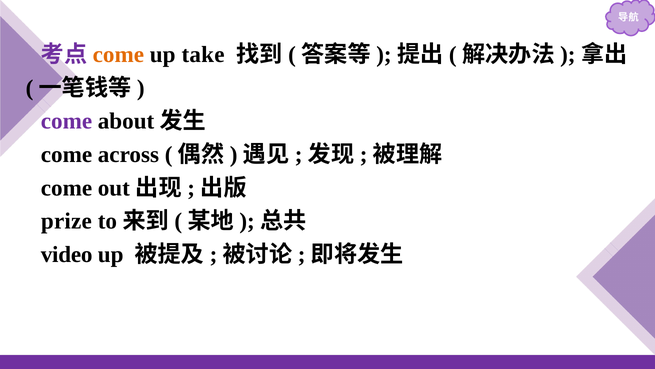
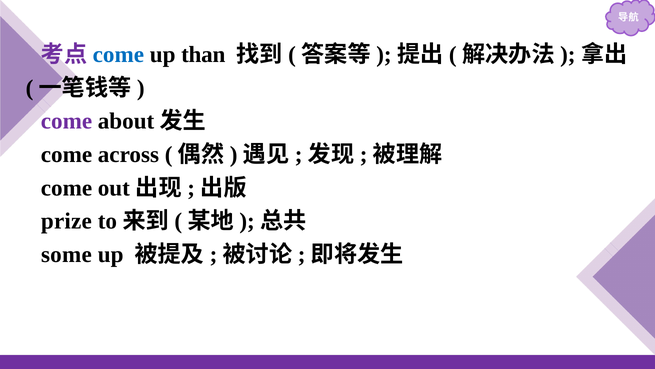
come at (118, 54) colour: orange -> blue
take: take -> than
video: video -> some
